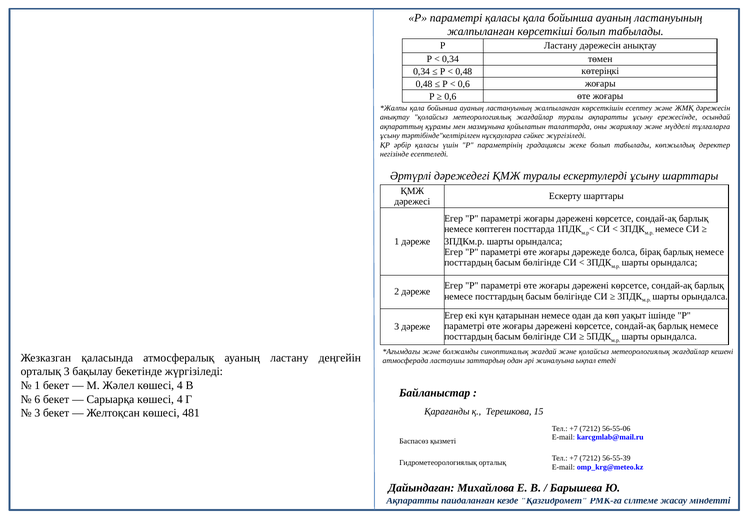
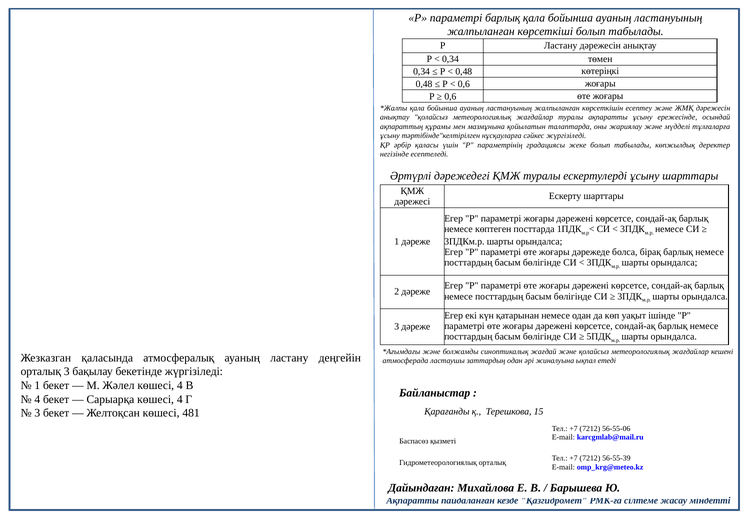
параметрі қаласы: қаласы -> барлық
6 at (37, 399): 6 -> 4
